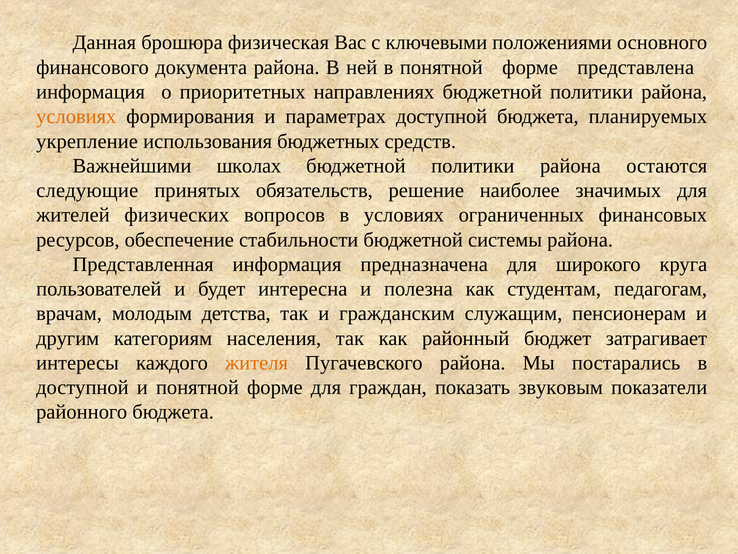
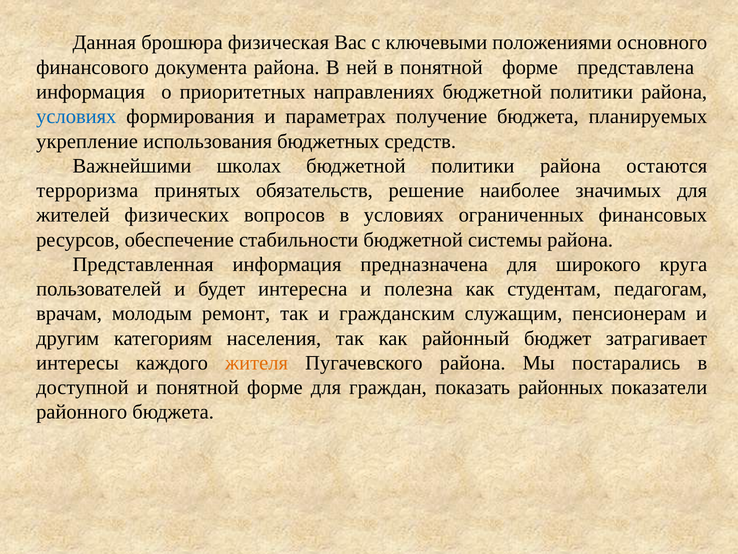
условиях at (76, 117) colour: orange -> blue
параметрах доступной: доступной -> получение
следующие: следующие -> терроризма
детства: детства -> ремонт
звуковым: звуковым -> районных
